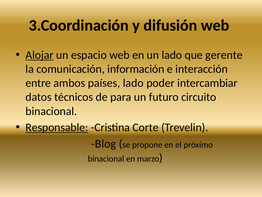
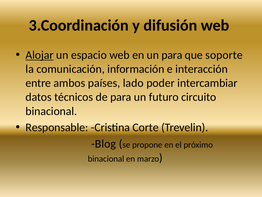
un lado: lado -> para
gerente: gerente -> soporte
Responsable underline: present -> none
